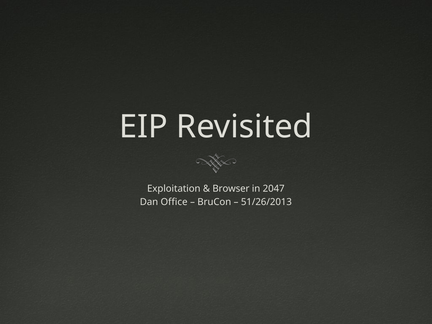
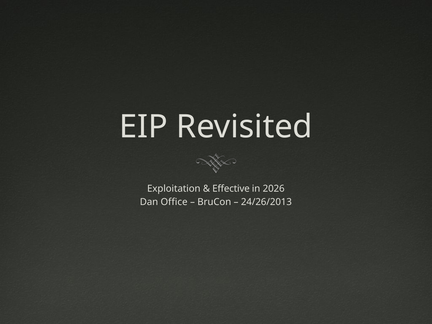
Browser: Browser -> Effective
2047: 2047 -> 2026
51/26/2013: 51/26/2013 -> 24/26/2013
